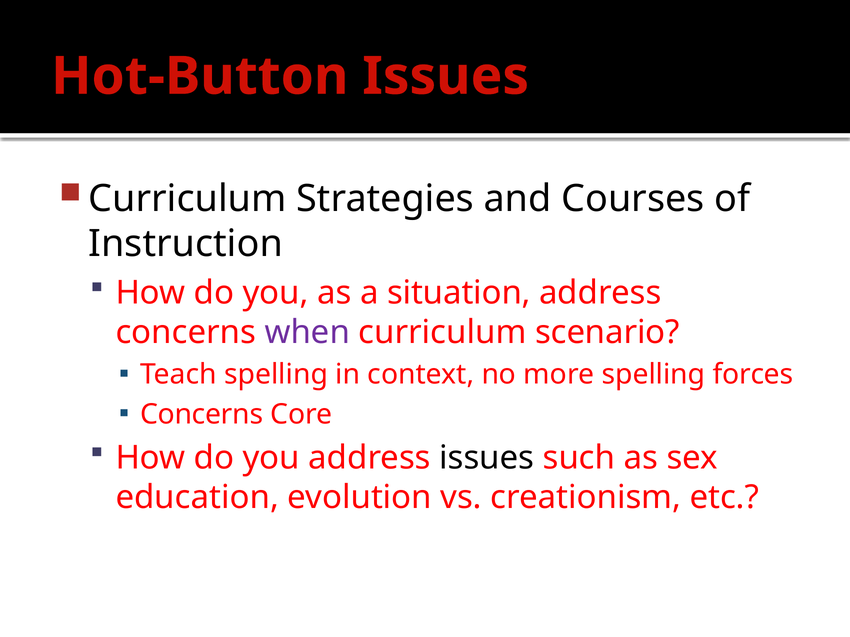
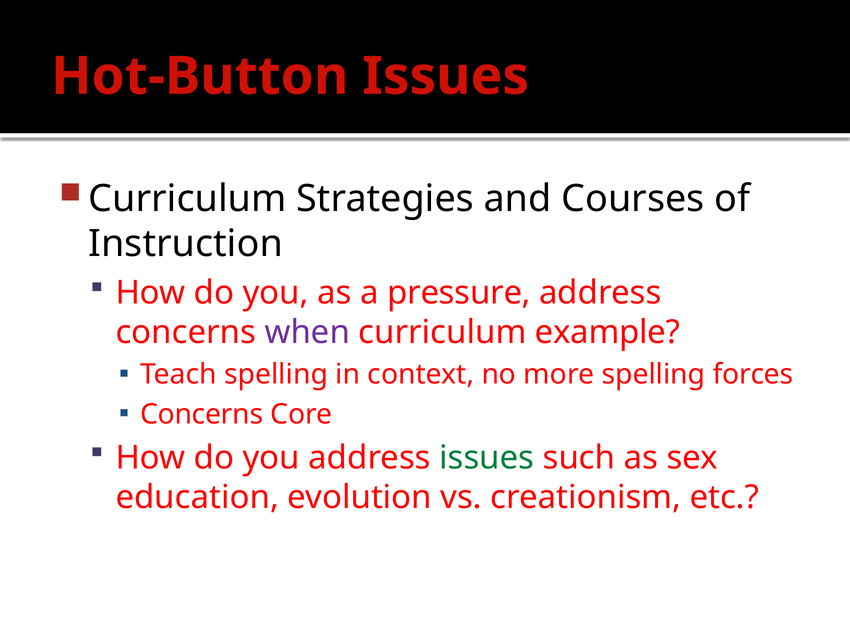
situation: situation -> pressure
scenario: scenario -> example
issues at (487, 458) colour: black -> green
